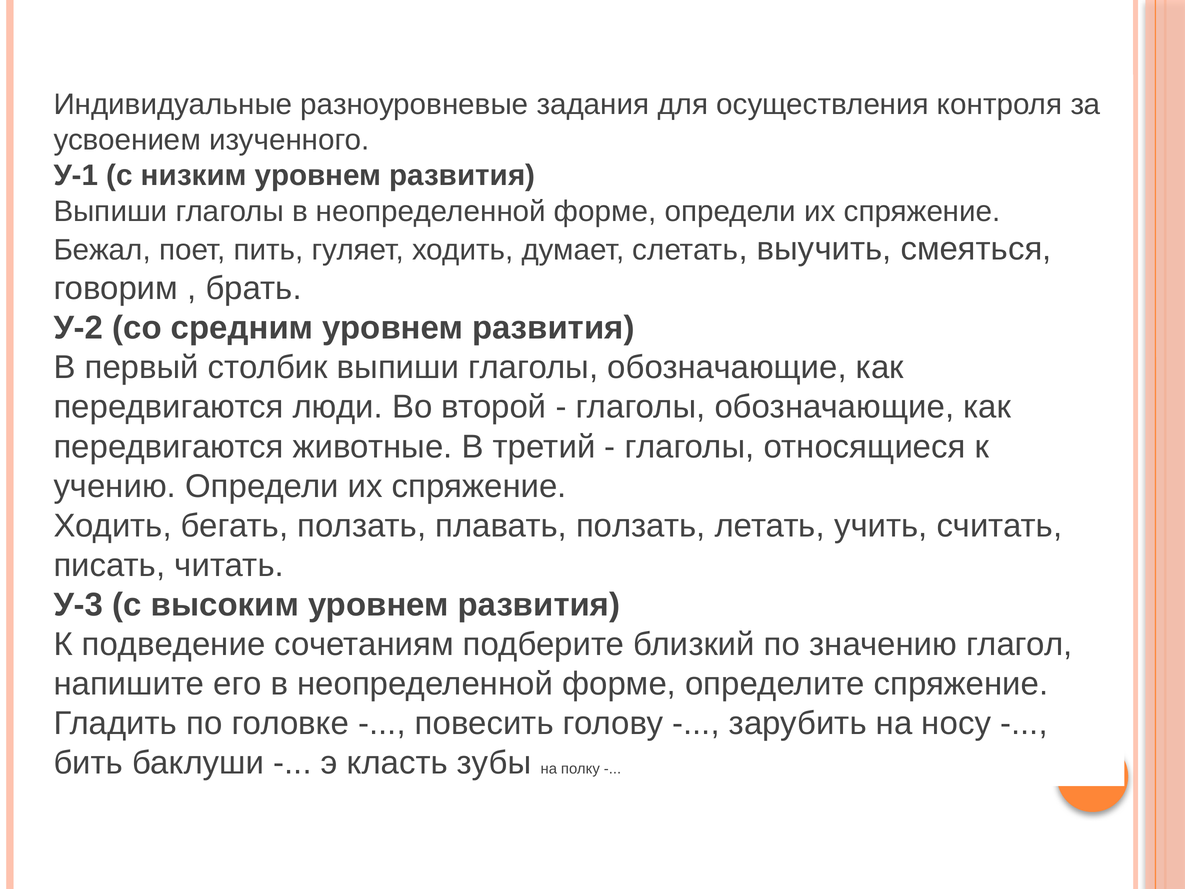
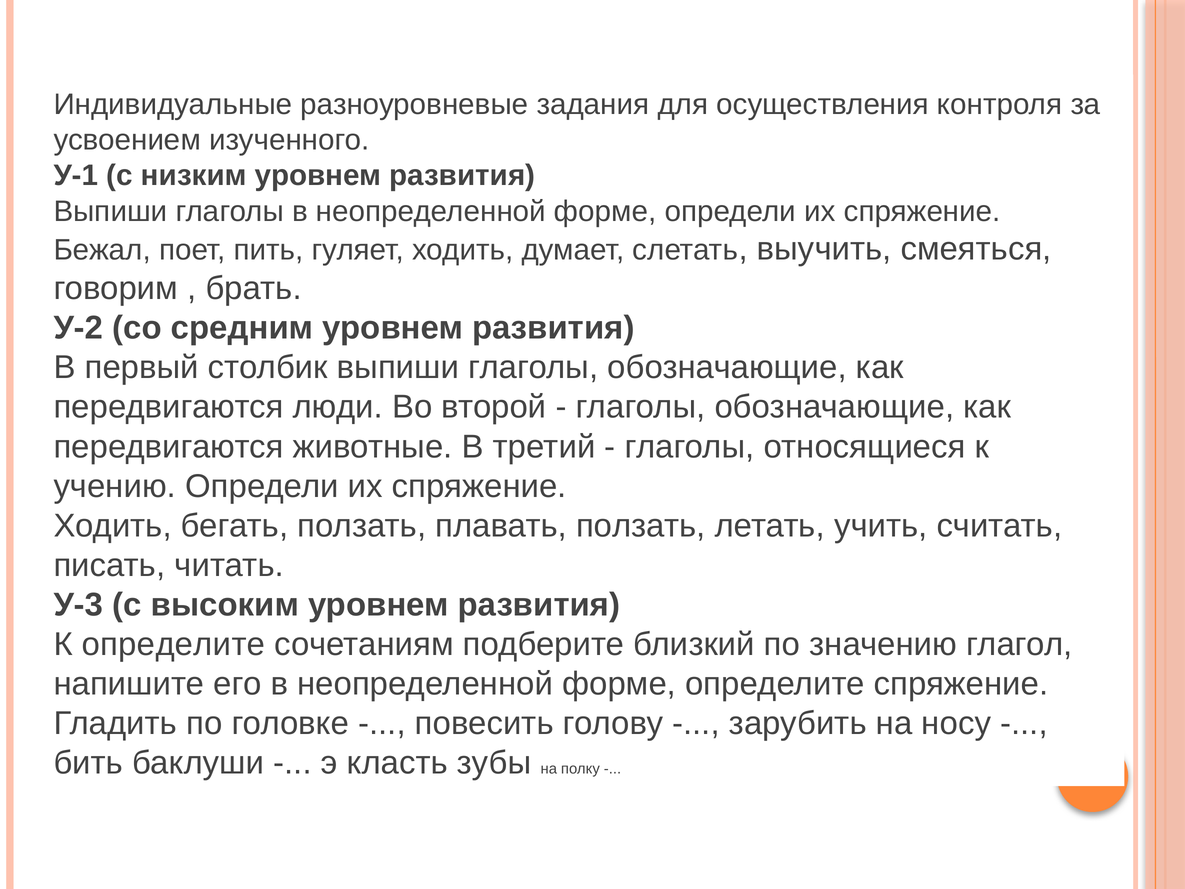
К подведение: подведение -> определите
